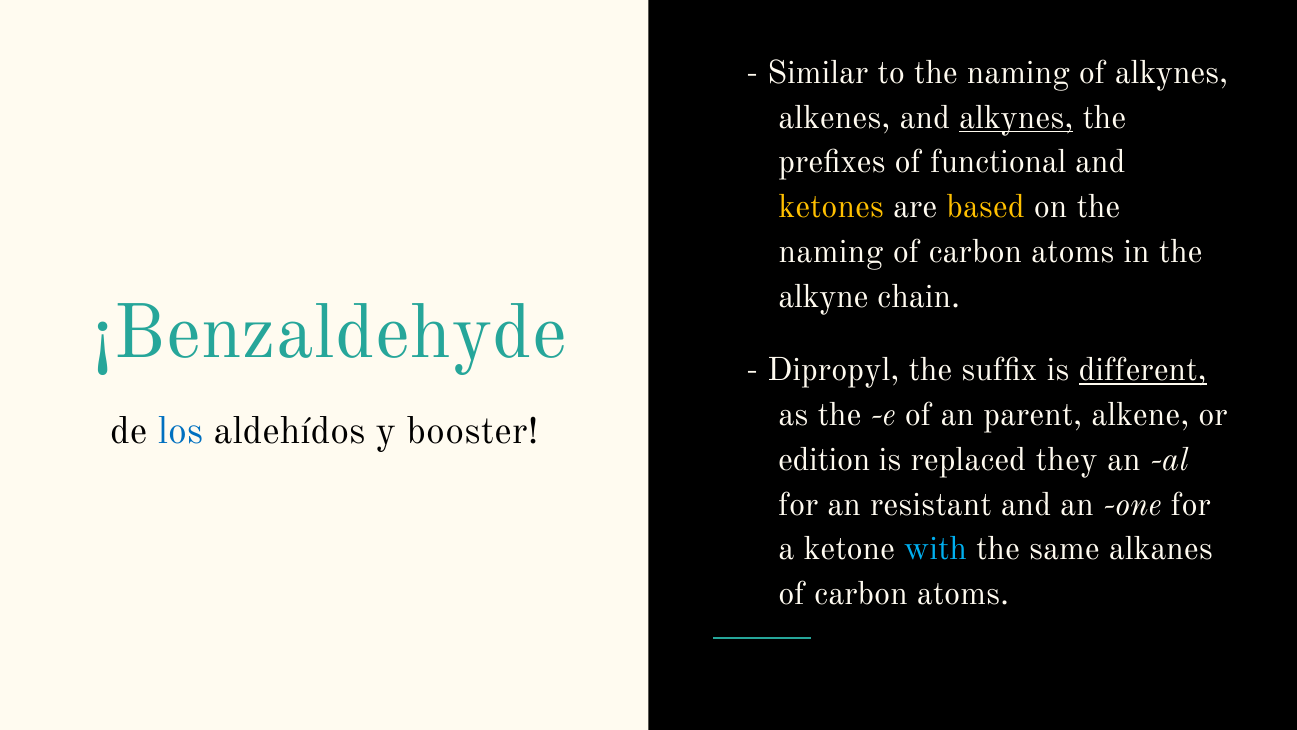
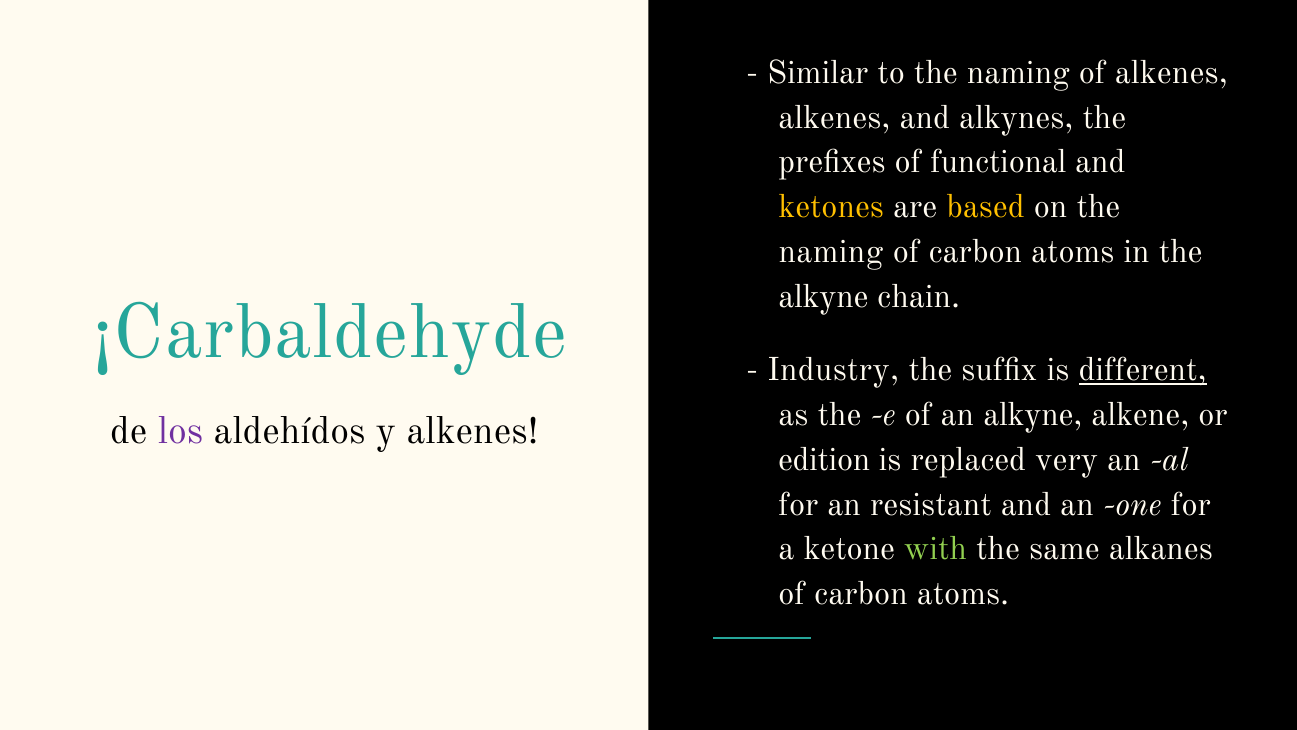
of alkynes: alkynes -> alkenes
alkynes at (1016, 117) underline: present -> none
¡Benzaldehyde: ¡Benzaldehyde -> ¡Carbaldehyde
Dipropyl: Dipropyl -> Industry
an parent: parent -> alkyne
los colour: blue -> purple
y booster: booster -> alkenes
they: they -> very
with colour: light blue -> light green
